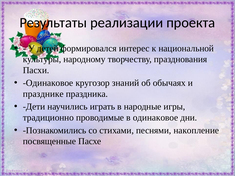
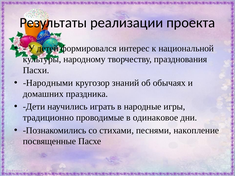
Одинаковое at (48, 83): Одинаковое -> Народными
празднике: празднике -> домашних
